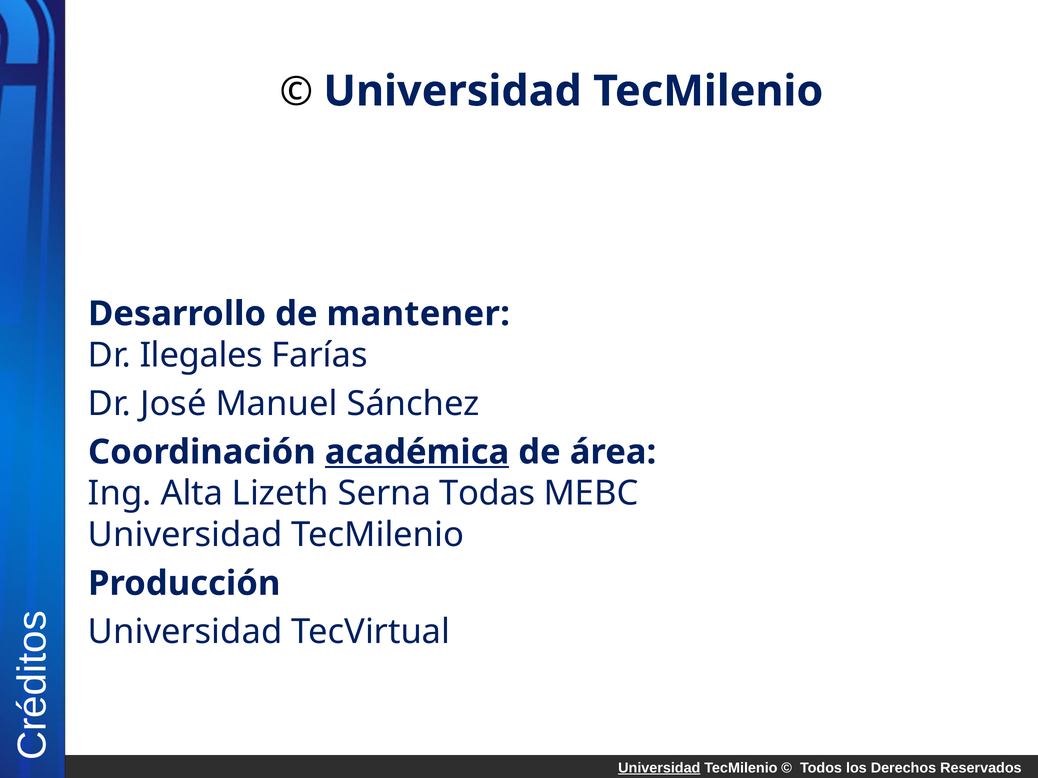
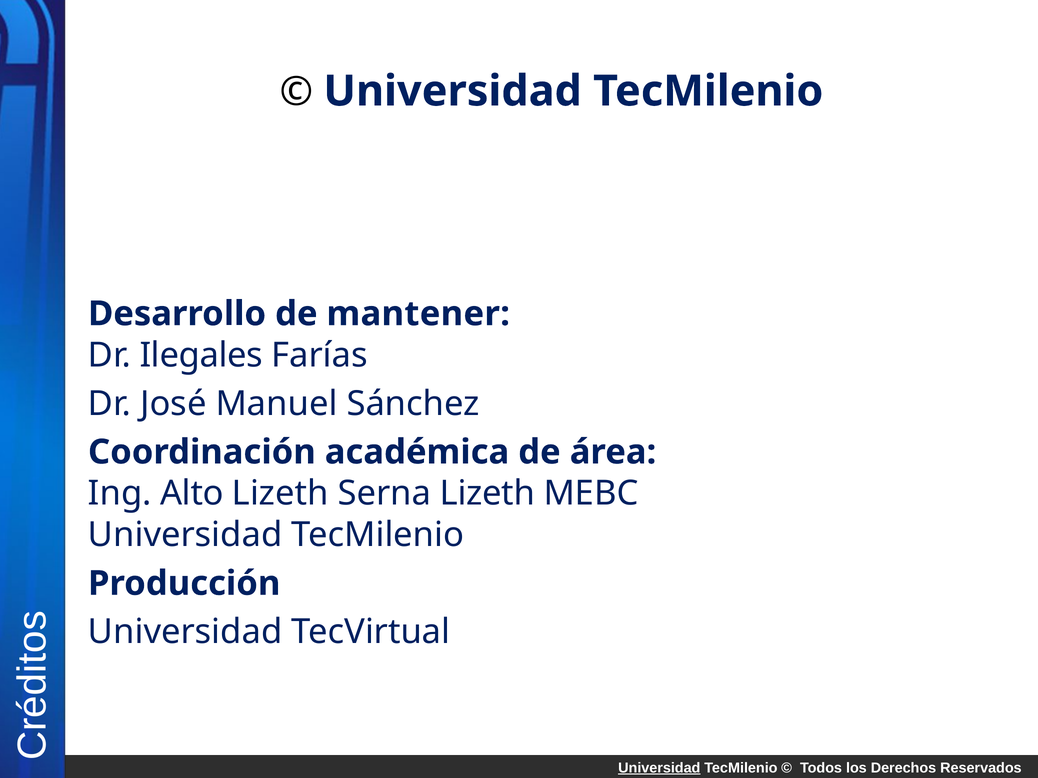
académica underline: present -> none
Alta: Alta -> Alto
Serna Todas: Todas -> Lizeth
